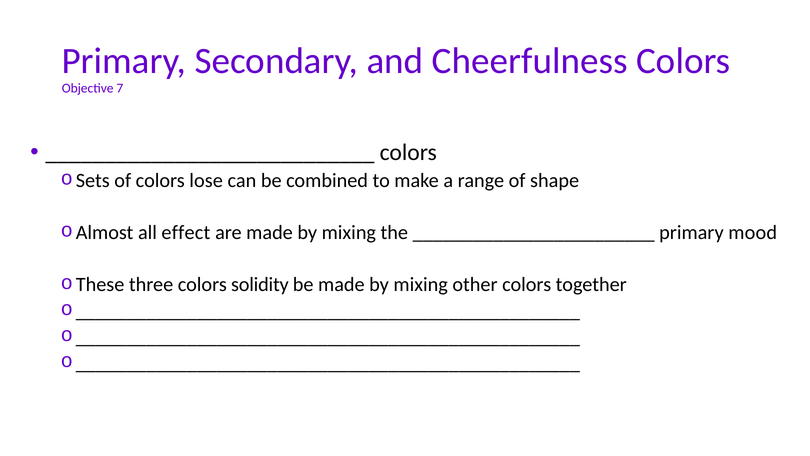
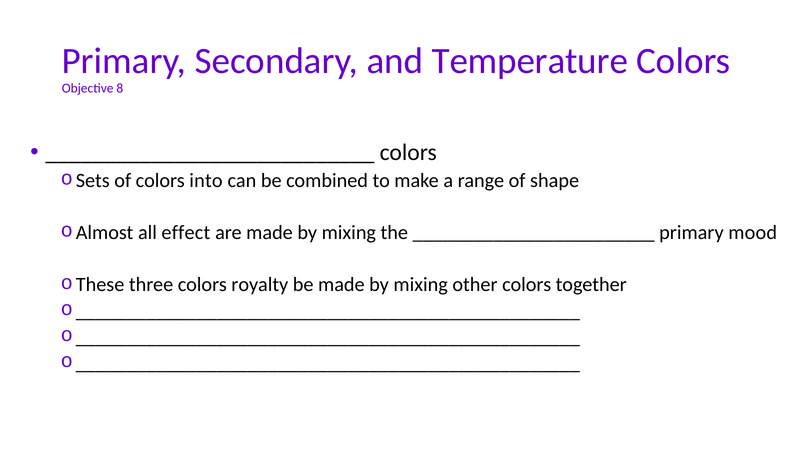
Cheerfulness: Cheerfulness -> Temperature
7: 7 -> 8
lose: lose -> into
solidity: solidity -> royalty
